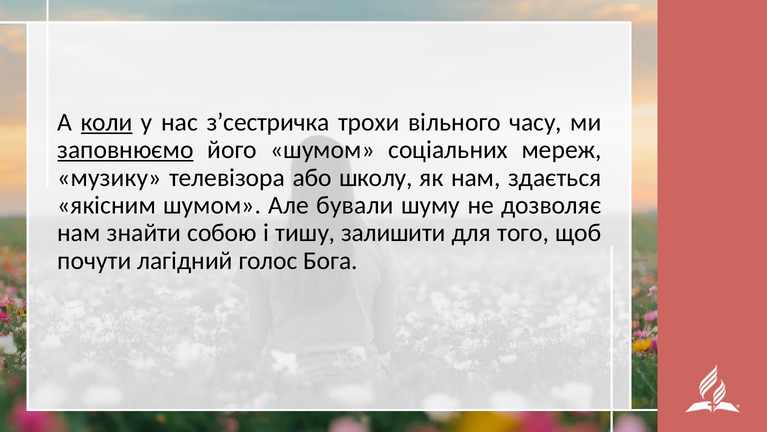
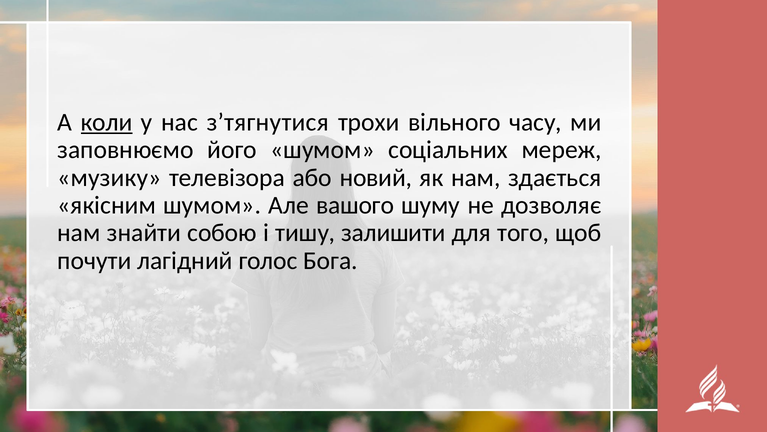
з’сестричка: з’сестричка -> з’тягнутися
заповнюємо underline: present -> none
школу: школу -> новий
бували: бували -> вашого
